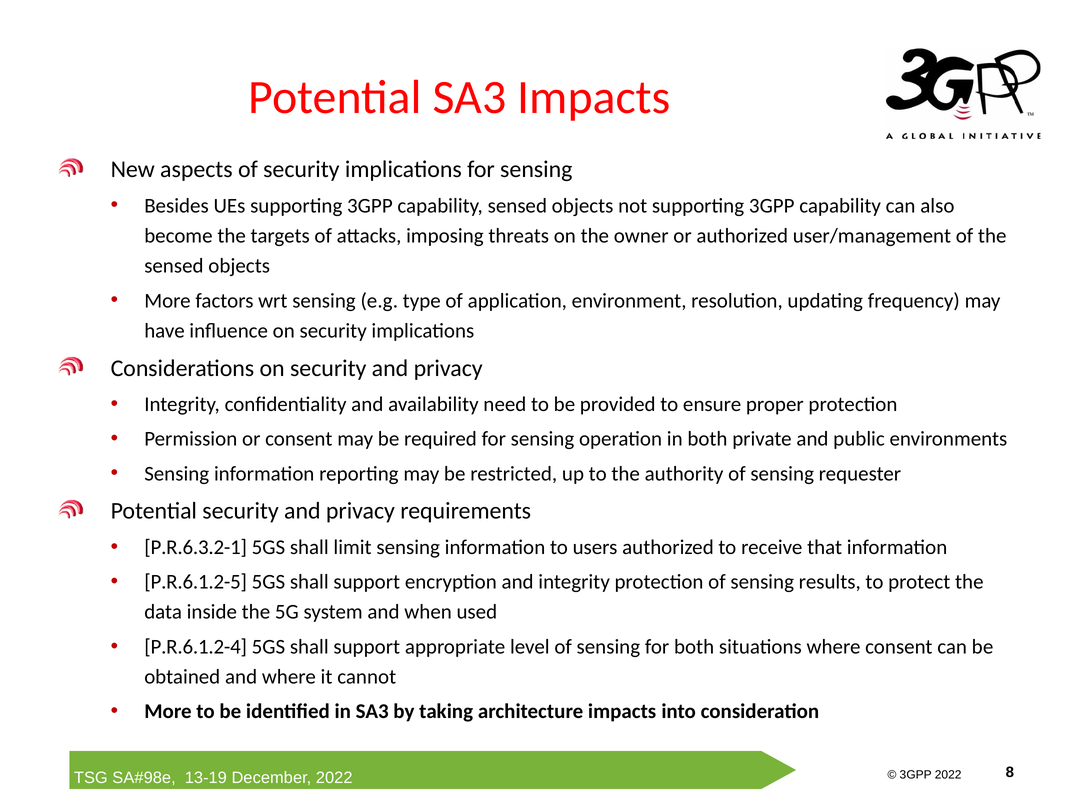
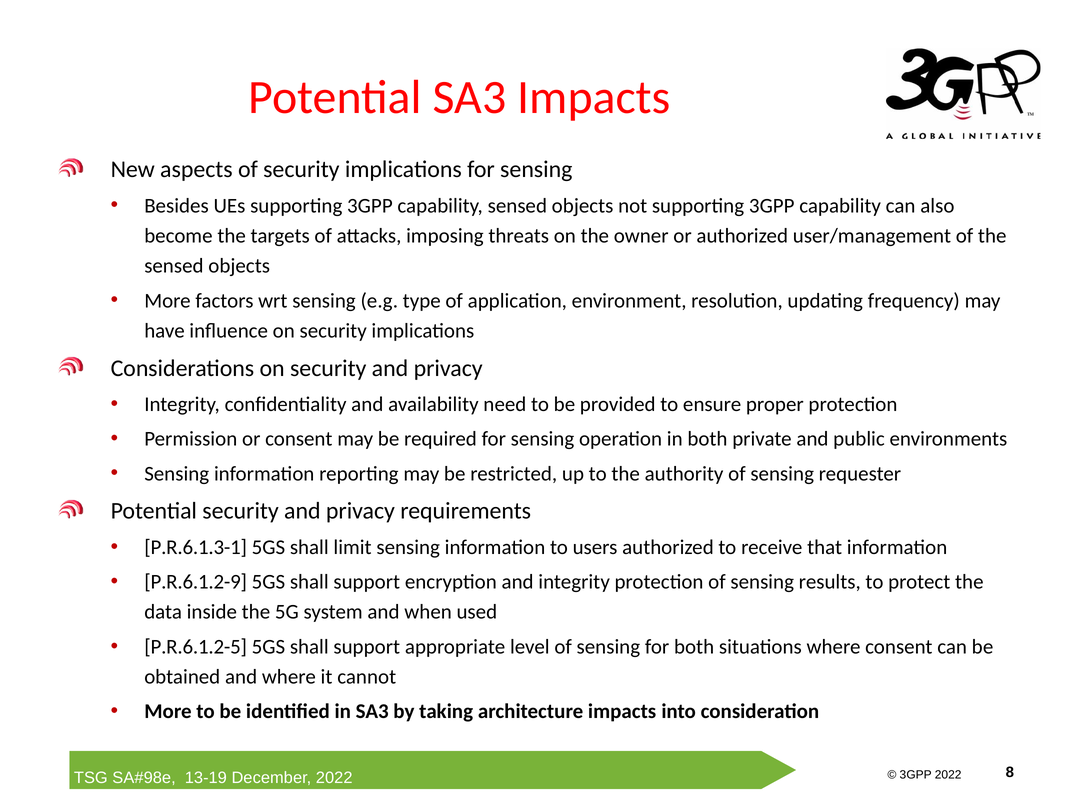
P.R.6.3.2-1: P.R.6.3.2-1 -> P.R.6.1.3-1
P.R.6.1.2-5: P.R.6.1.2-5 -> P.R.6.1.2-9
P.R.6.1.2-4: P.R.6.1.2-4 -> P.R.6.1.2-5
